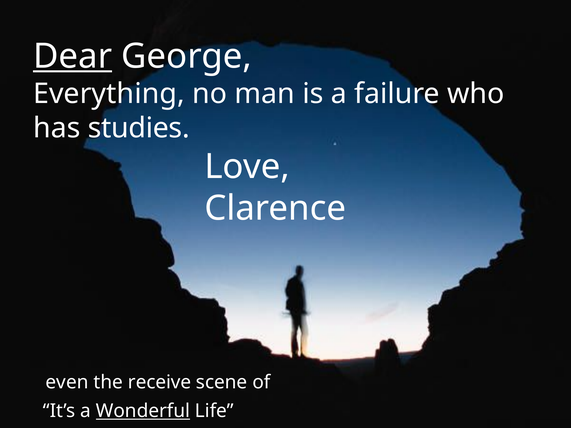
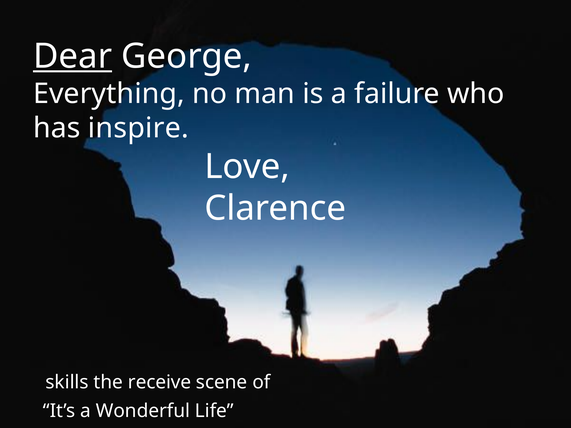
studies: studies -> inspire
even: even -> skills
Wonderful underline: present -> none
